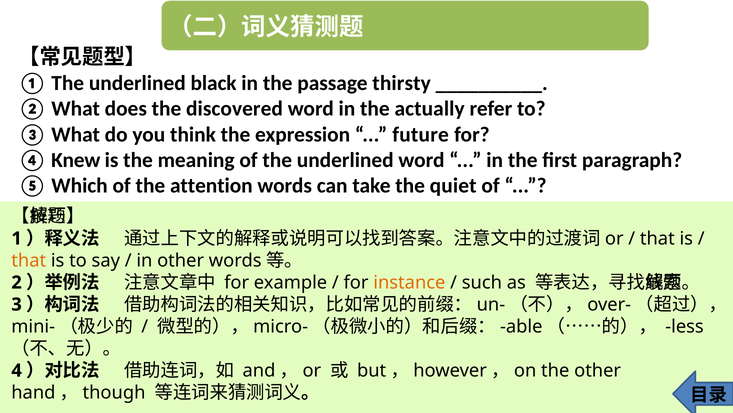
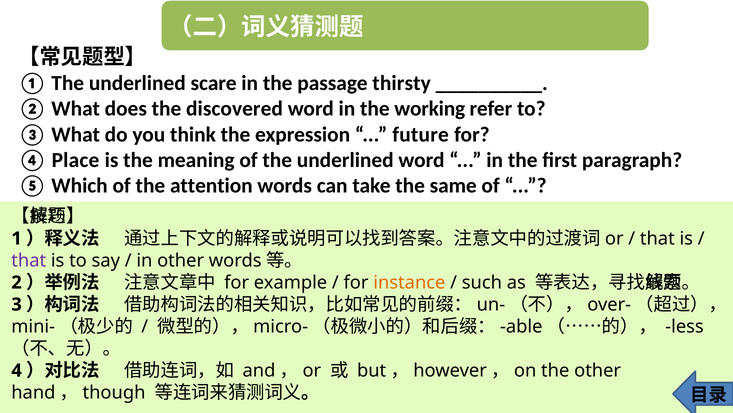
black: black -> scare
actually: actually -> working
Knew: Knew -> Place
quiet: quiet -> same
that at (29, 260) colour: orange -> purple
